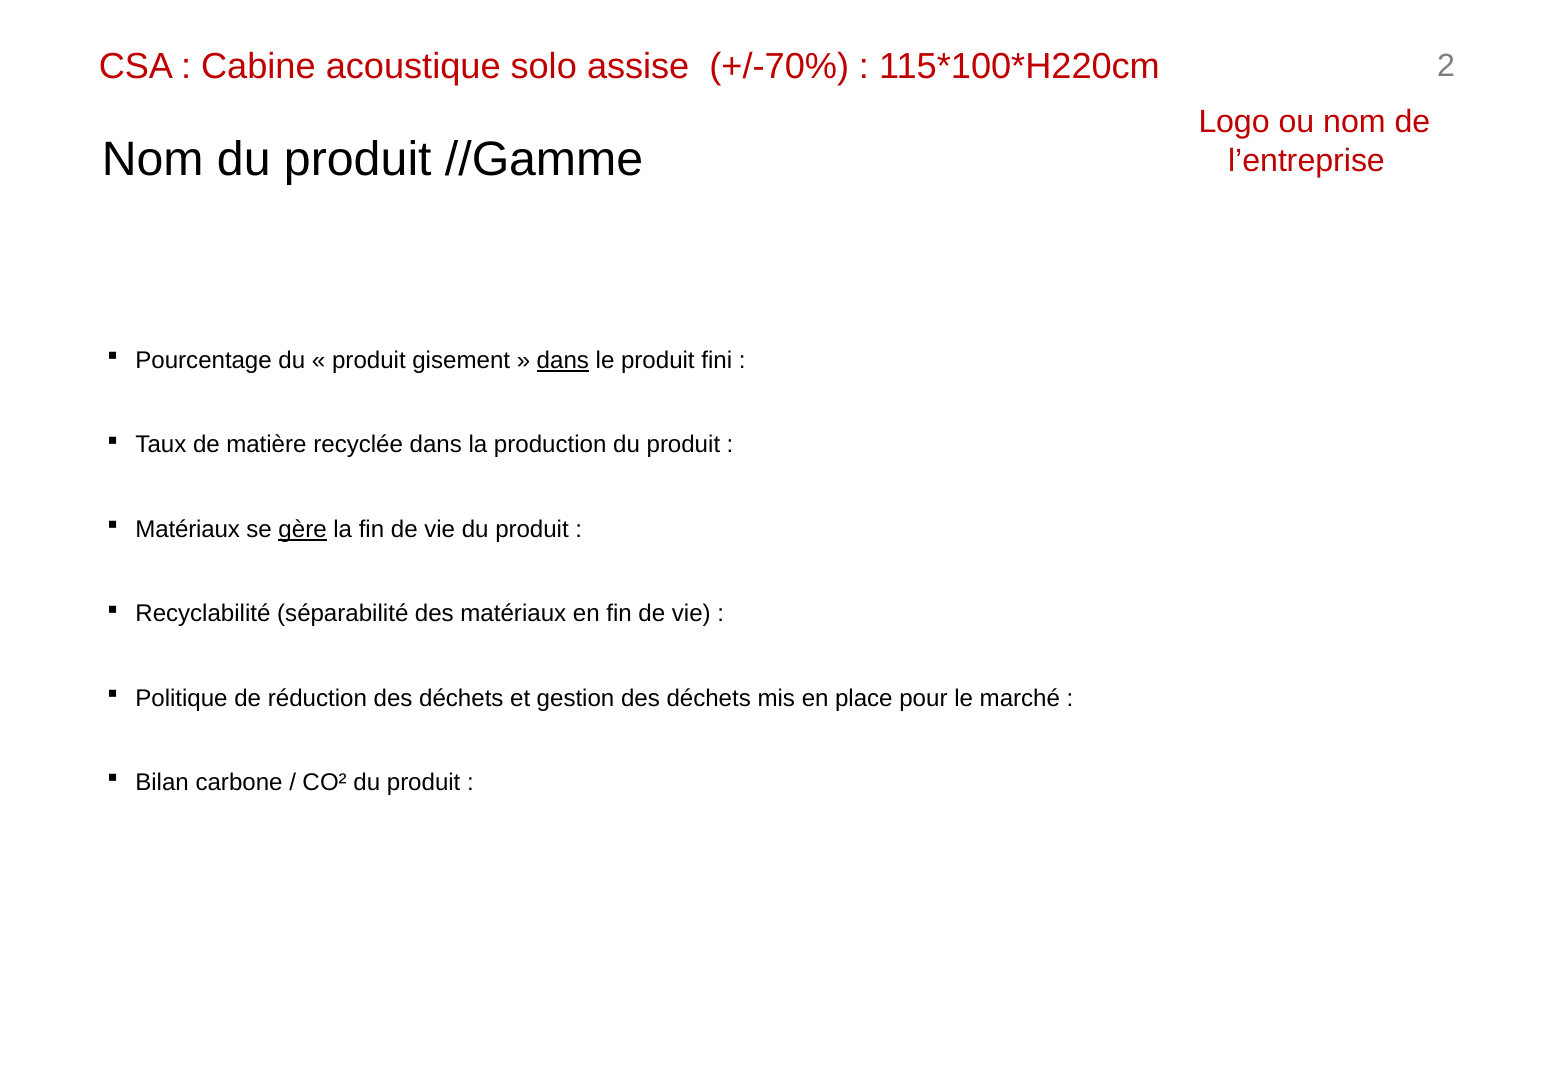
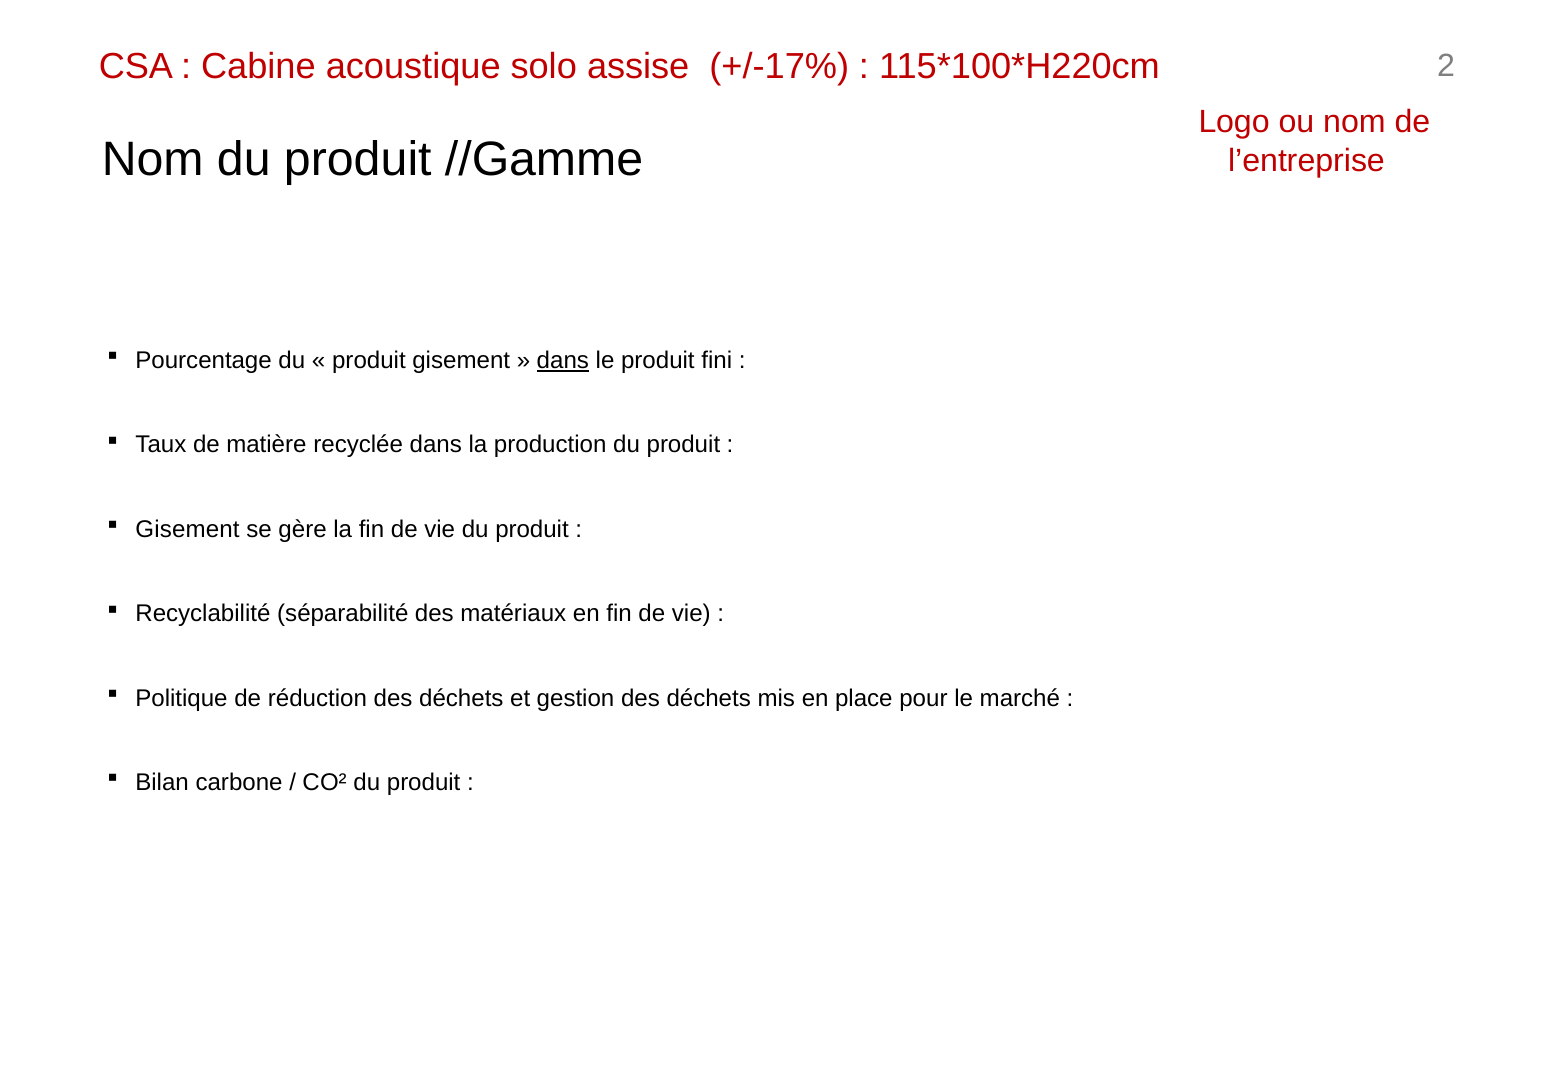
+/-70%: +/-70% -> +/-17%
Matériaux at (188, 529): Matériaux -> Gisement
gère underline: present -> none
